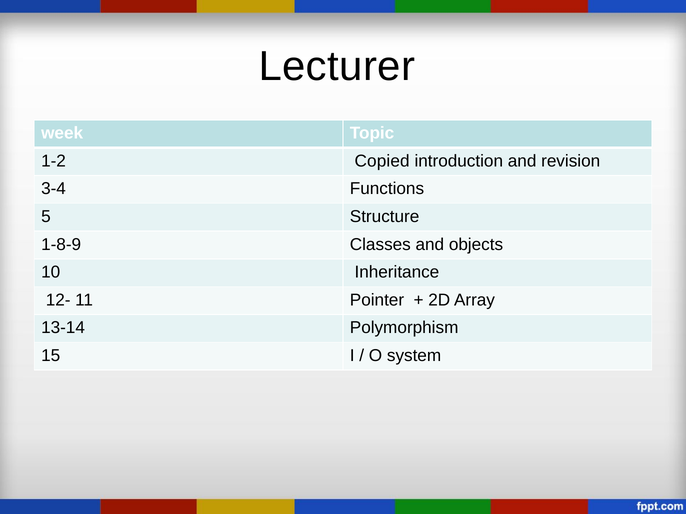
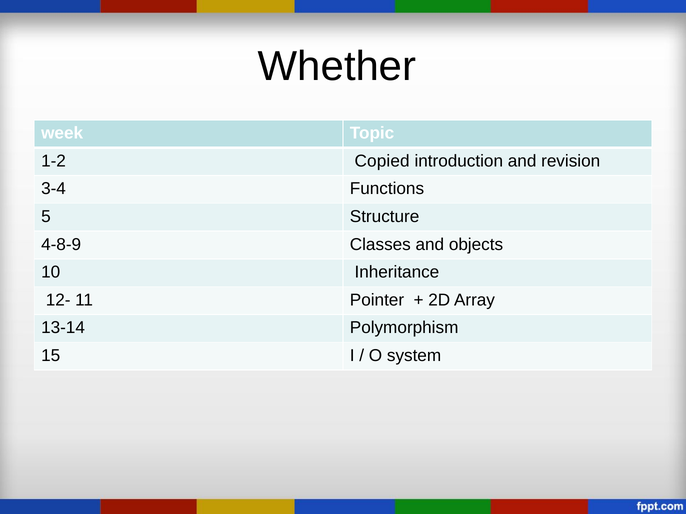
Lecturer: Lecturer -> Whether
1-8-9: 1-8-9 -> 4-8-9
